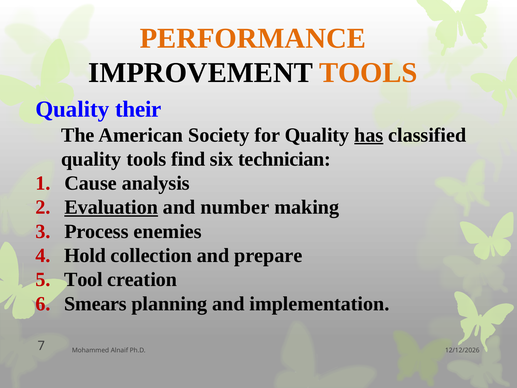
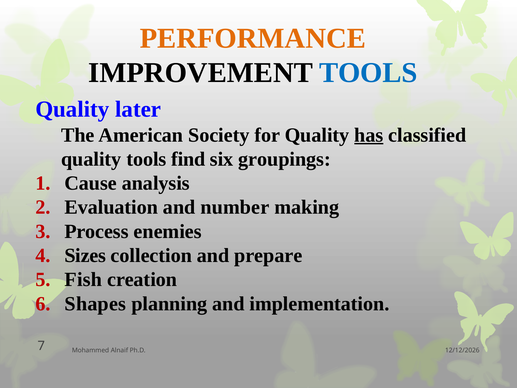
TOOLS at (368, 73) colour: orange -> blue
their: their -> later
technician: technician -> groupings
Evaluation underline: present -> none
Hold: Hold -> Sizes
Tool: Tool -> Fish
Smears: Smears -> Shapes
